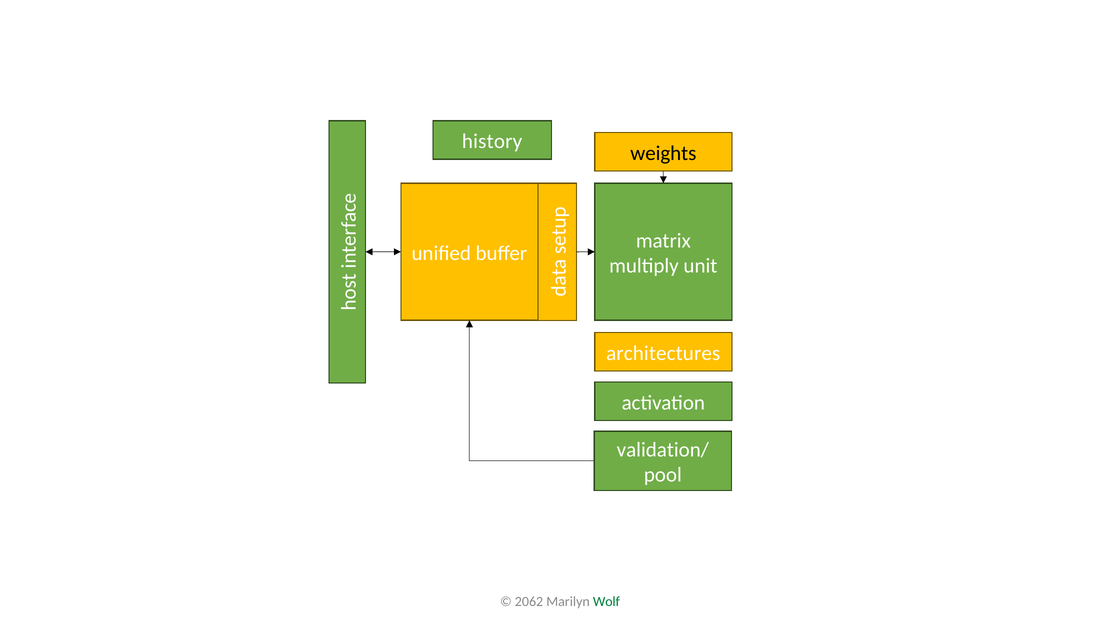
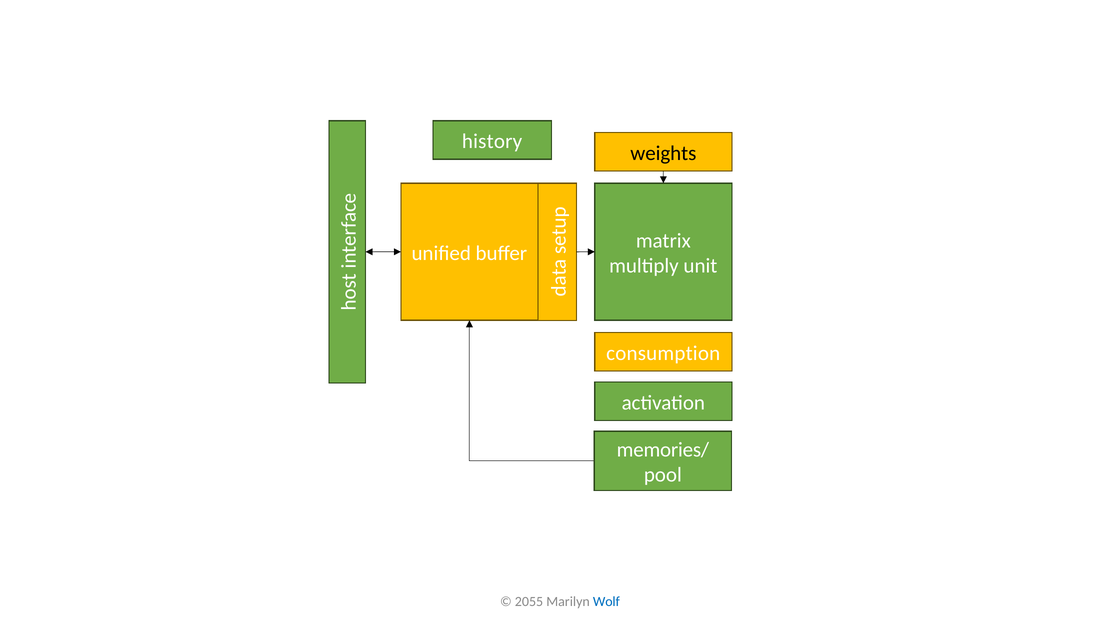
architectures: architectures -> consumption
validation/: validation/ -> memories/
2062: 2062 -> 2055
Wolf colour: green -> blue
